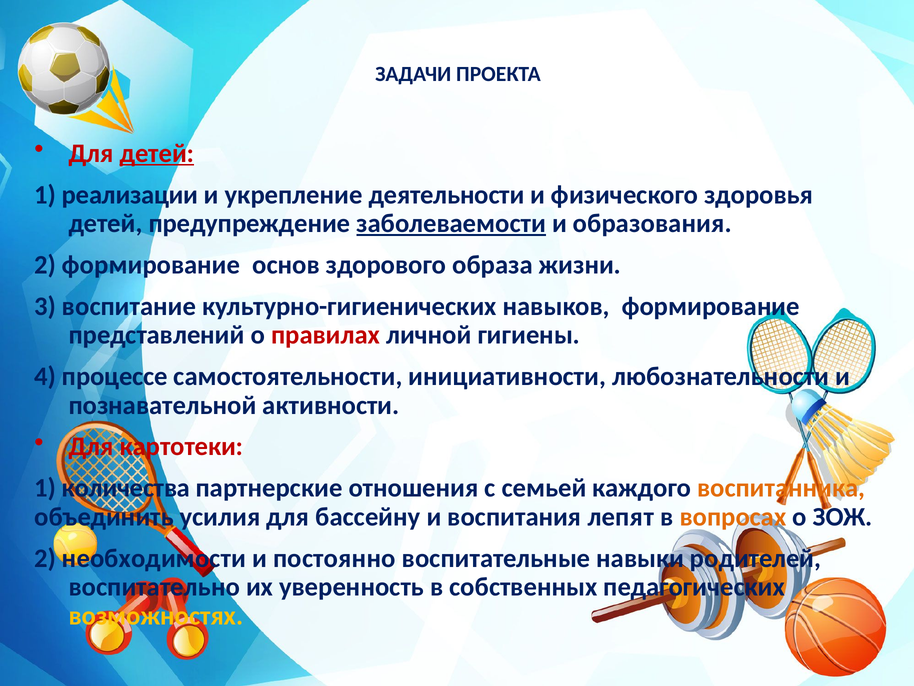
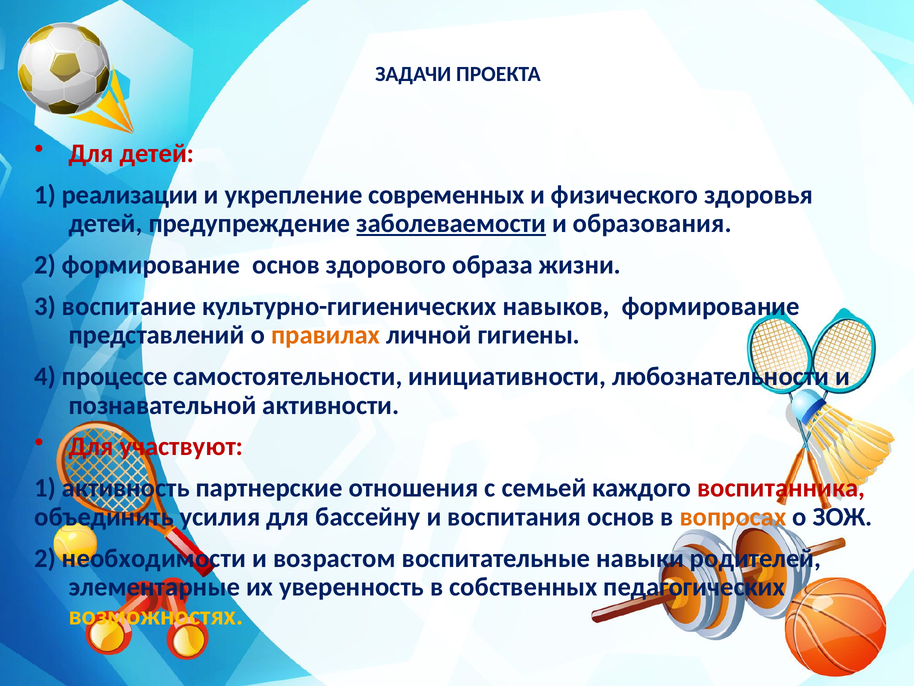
детей at (157, 153) underline: present -> none
деятельности: деятельности -> современных
правилах colour: red -> orange
картотеки: картотеки -> участвуют
количества: количества -> активность
воспитанника colour: orange -> red
воспитания лепят: лепят -> основ
постоянно: постоянно -> возрастом
воспитательно: воспитательно -> элементарные
